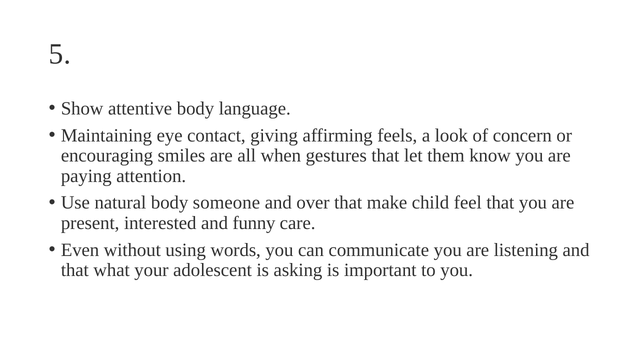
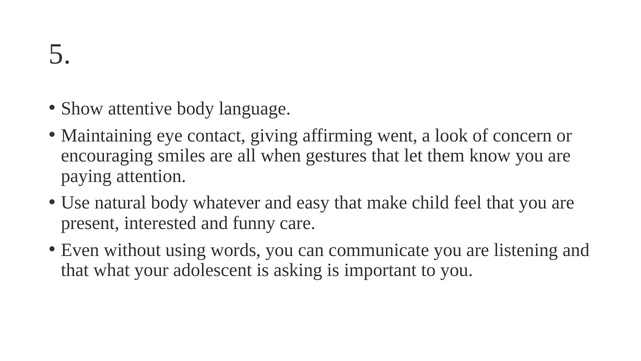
feels: feels -> went
someone: someone -> whatever
over: over -> easy
